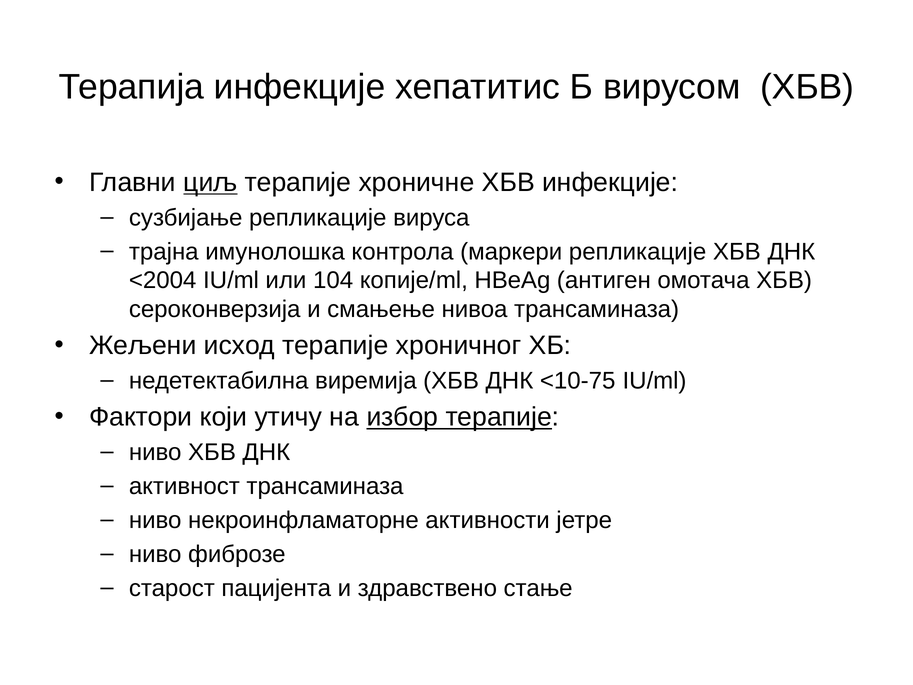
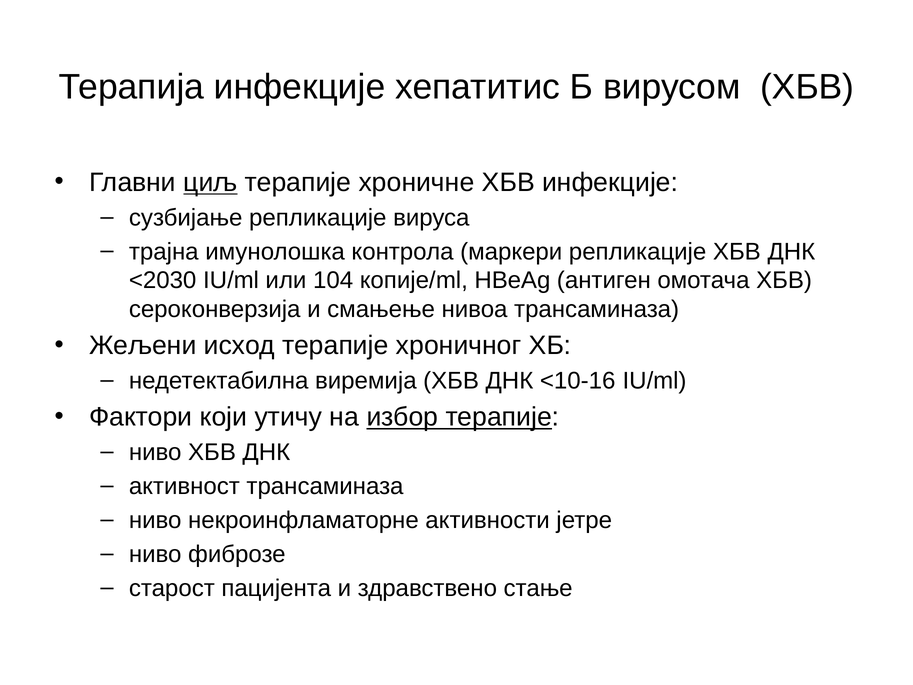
<2004: <2004 -> <2030
<10-75: <10-75 -> <10-16
